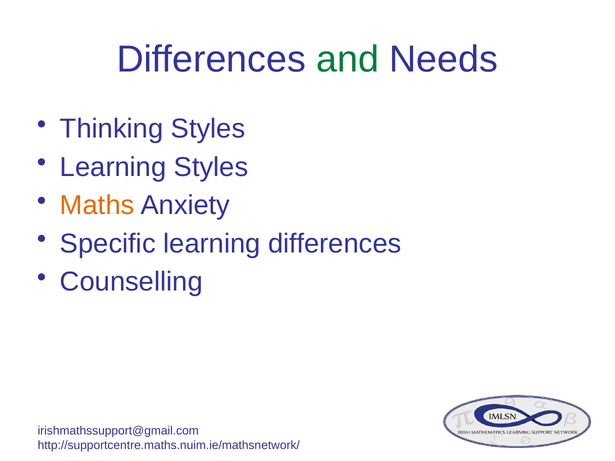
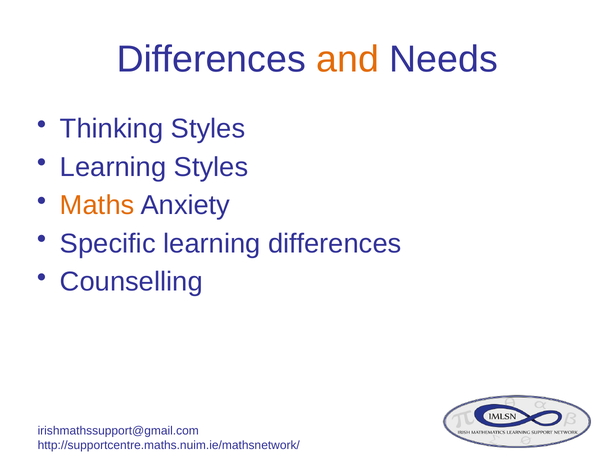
and colour: green -> orange
